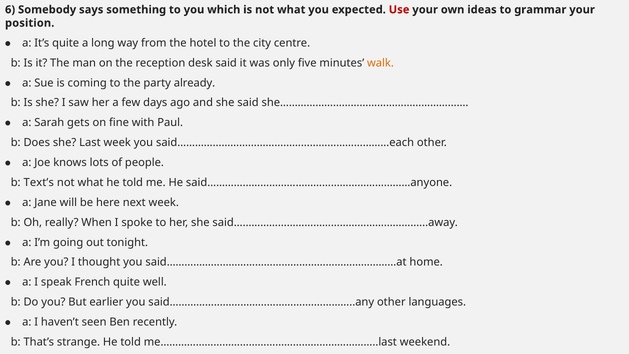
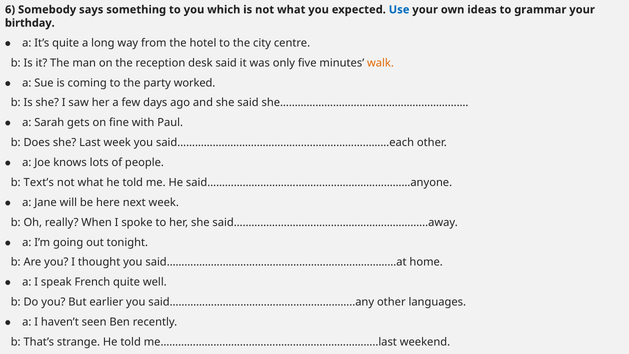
Use colour: red -> blue
position: position -> birthday
already: already -> worked
